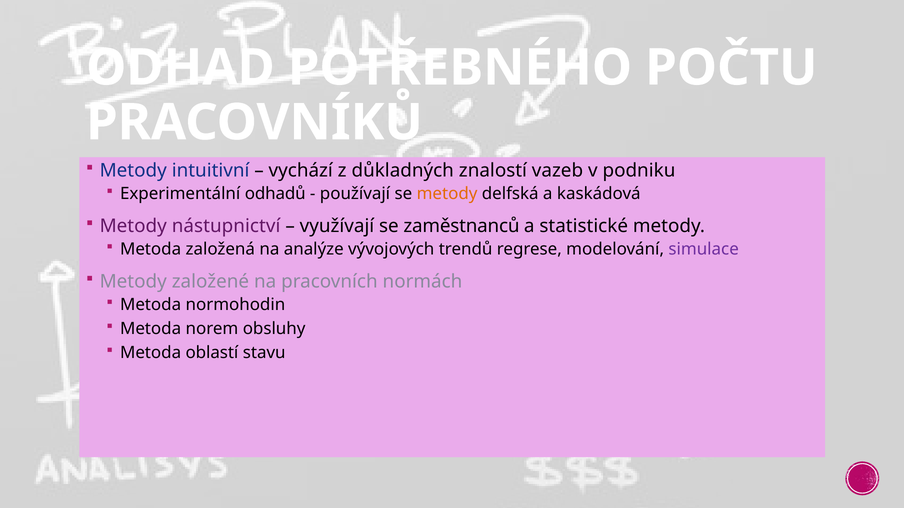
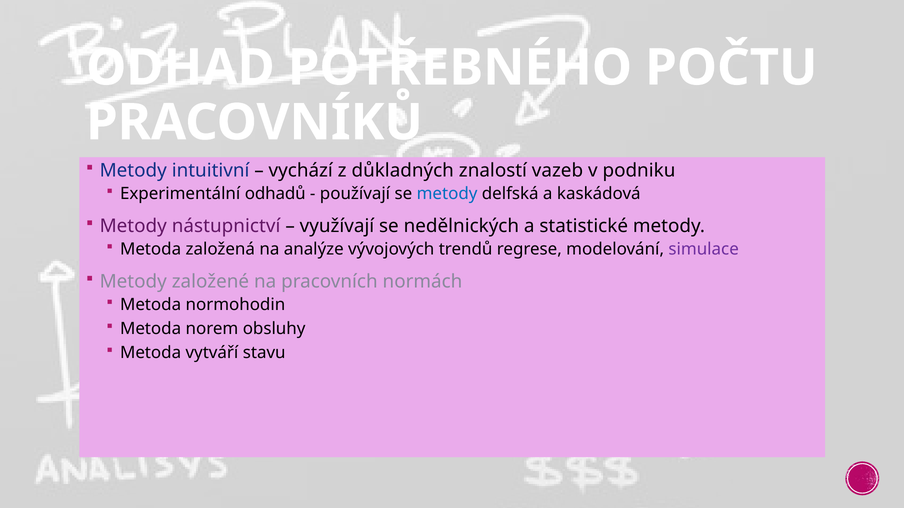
metody at (447, 194) colour: orange -> blue
zaměstnanců: zaměstnanců -> nedělnických
oblastí: oblastí -> vytváří
